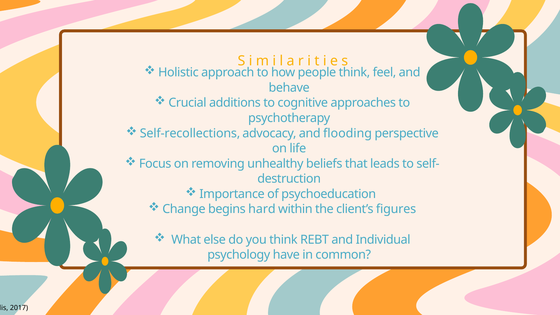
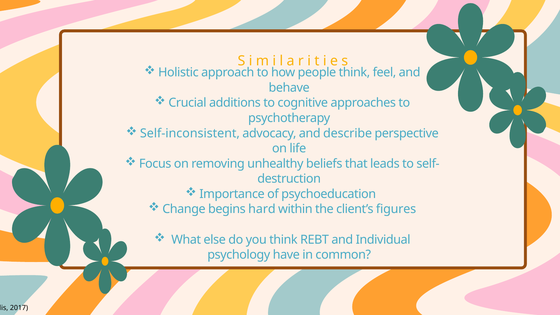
Self-recollections: Self-recollections -> Self-inconsistent
flooding: flooding -> describe
